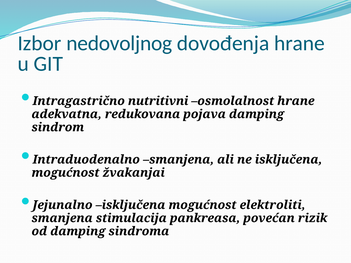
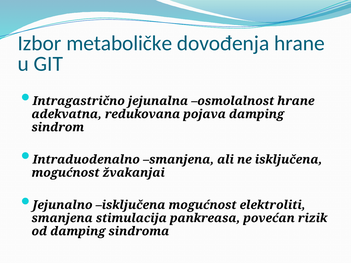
nedovoljnog: nedovoljnog -> metaboličke
nutritivni: nutritivni -> jejunalna
